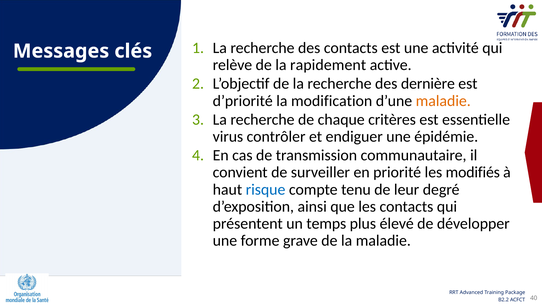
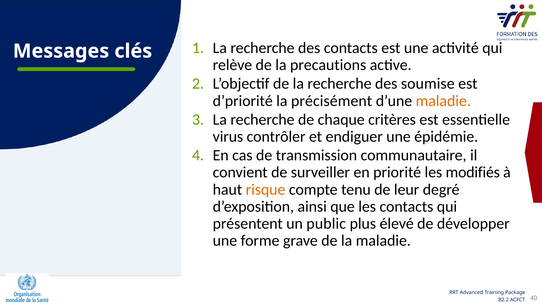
rapidement: rapidement -> precautions
dernière: dernière -> soumise
modification: modification -> précisément
risque colour: blue -> orange
temps: temps -> public
